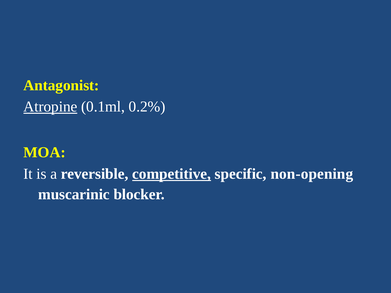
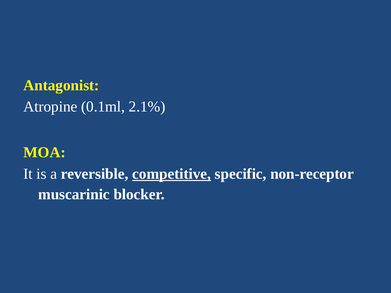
Atropine underline: present -> none
0.2%: 0.2% -> 2.1%
non-opening: non-opening -> non-receptor
